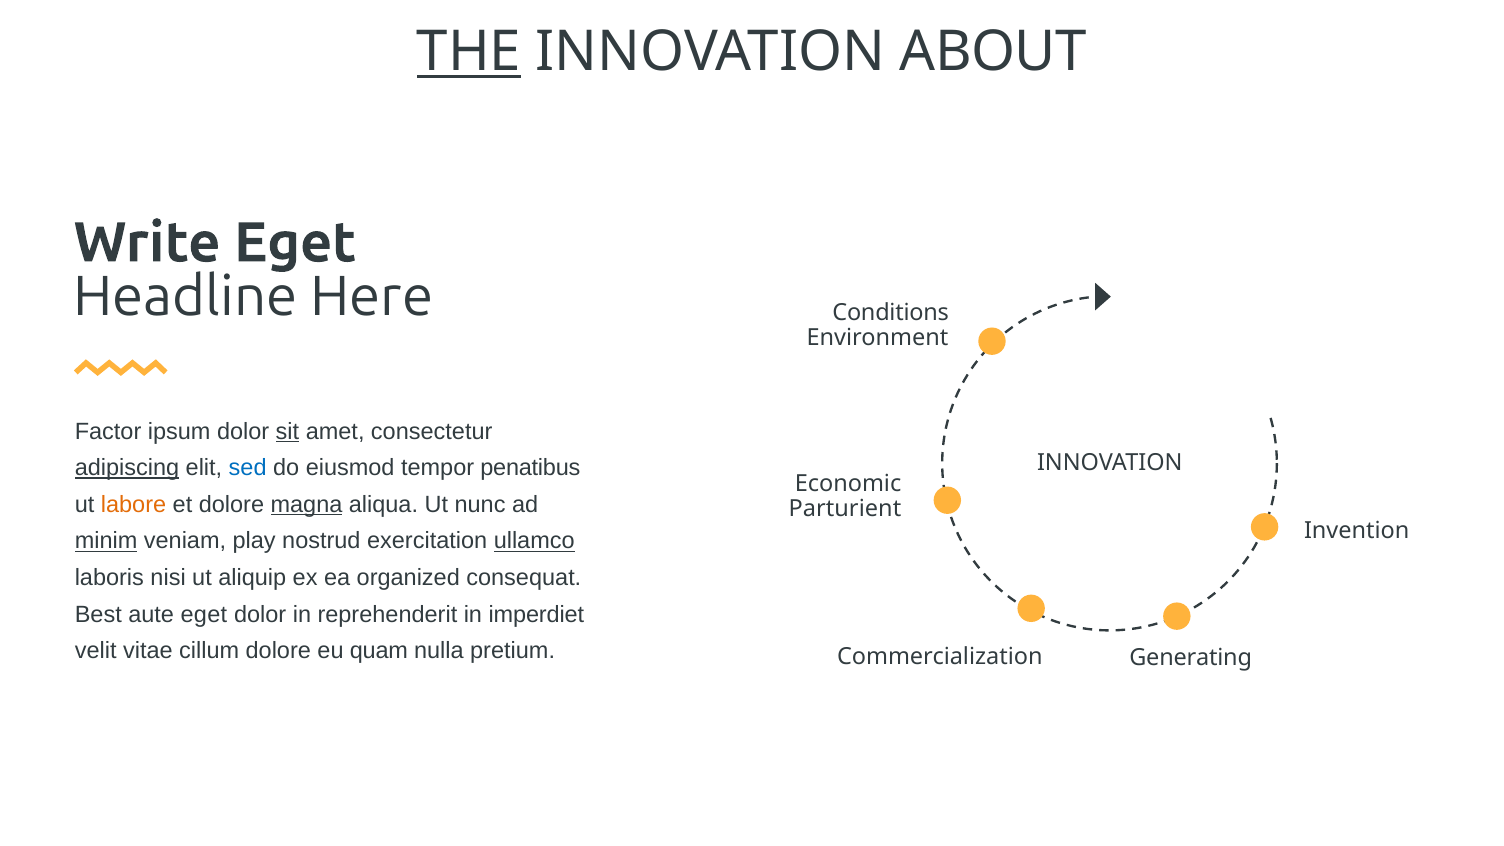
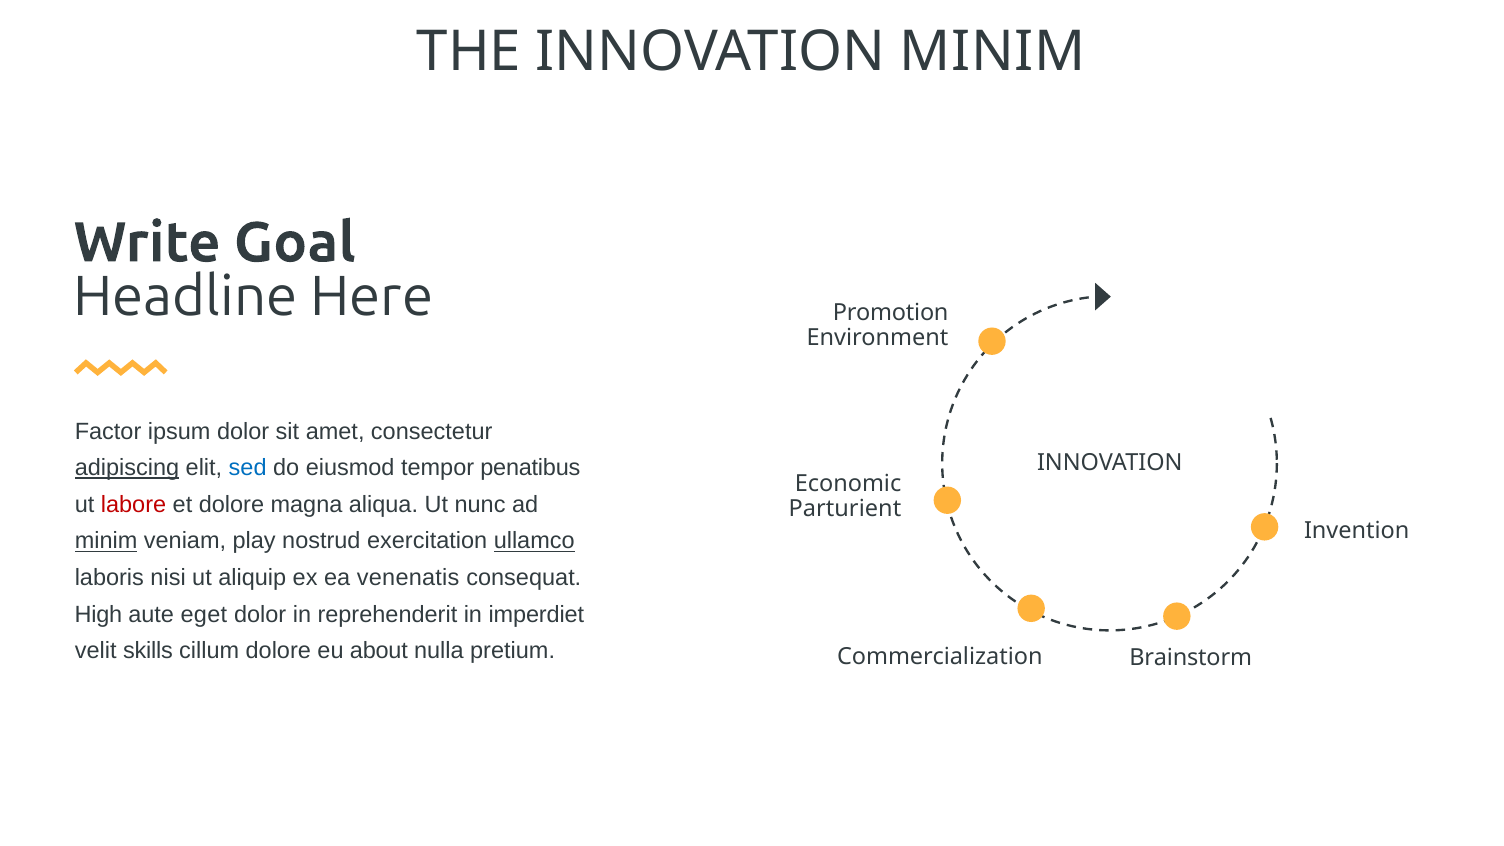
THE underline: present -> none
INNOVATION ABOUT: ABOUT -> MINIM
Write Eget: Eget -> Goal
Conditions: Conditions -> Promotion
sit underline: present -> none
labore colour: orange -> red
magna underline: present -> none
organized: organized -> venenatis
Best: Best -> High
vitae: vitae -> skills
quam: quam -> about
Generating: Generating -> Brainstorm
